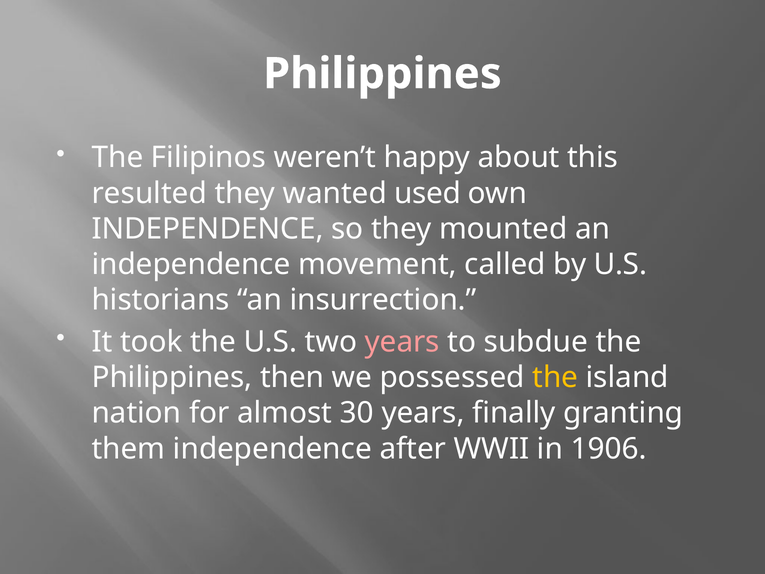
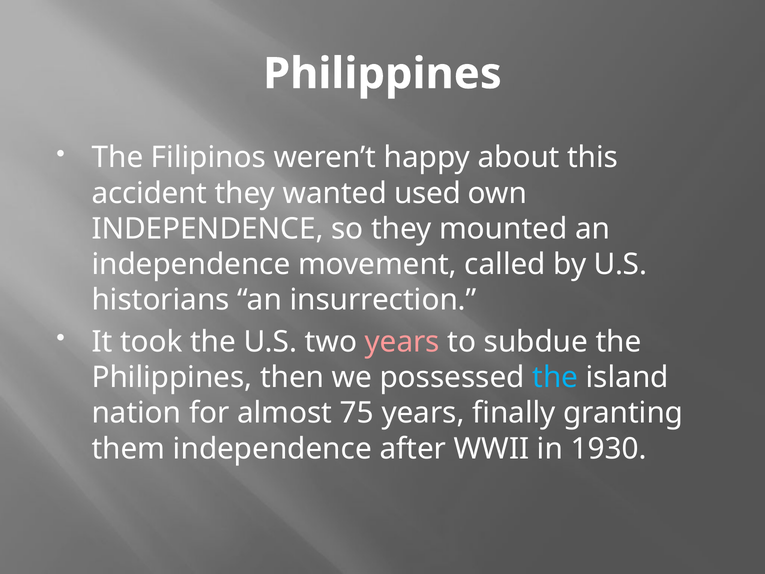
resulted: resulted -> accident
the at (555, 377) colour: yellow -> light blue
30: 30 -> 75
1906: 1906 -> 1930
